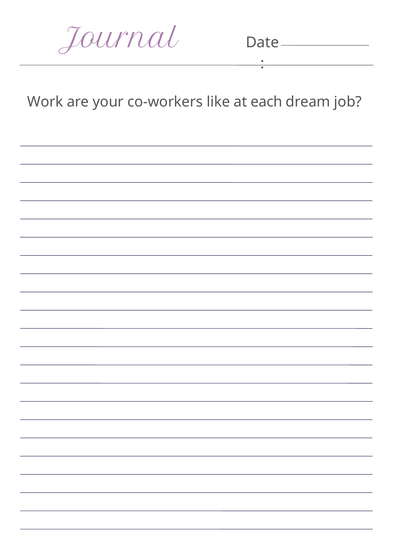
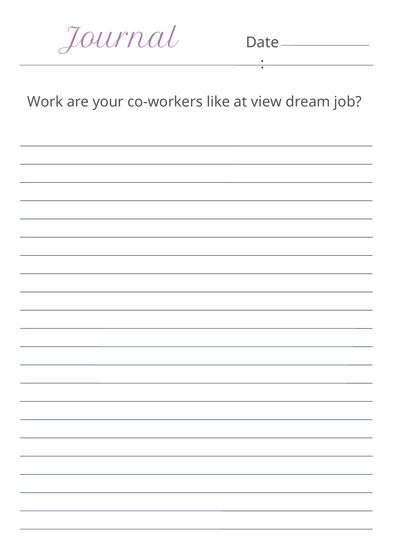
each: each -> view
